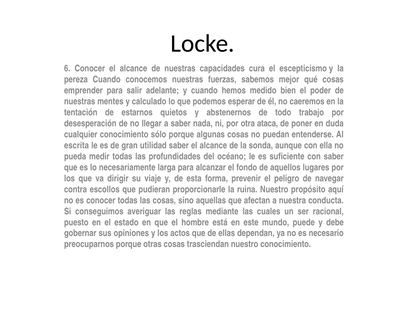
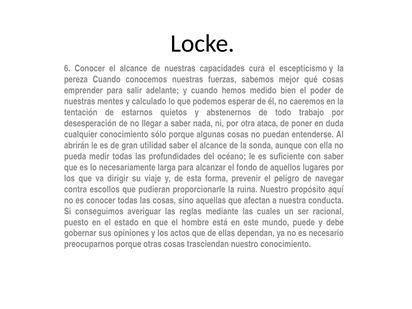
escrita: escrita -> abrirán
